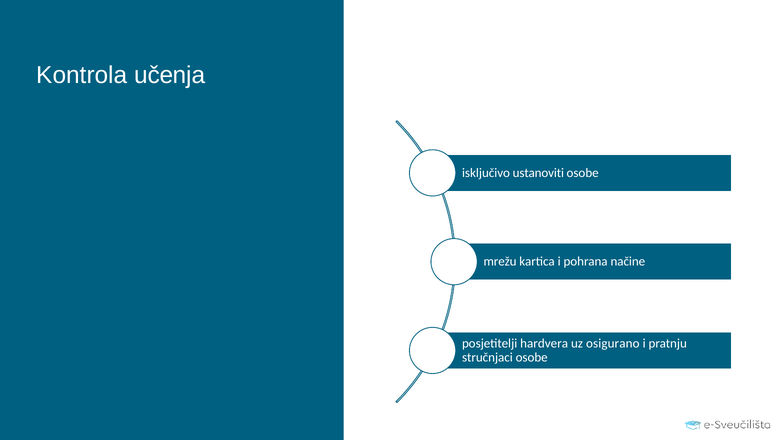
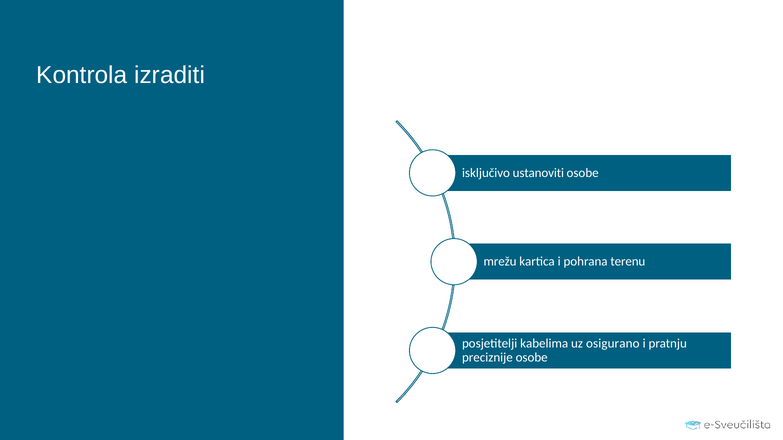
učenja: učenja -> izraditi
načine: načine -> terenu
hardvera: hardvera -> kabelima
stručnjaci: stručnjaci -> preciznije
